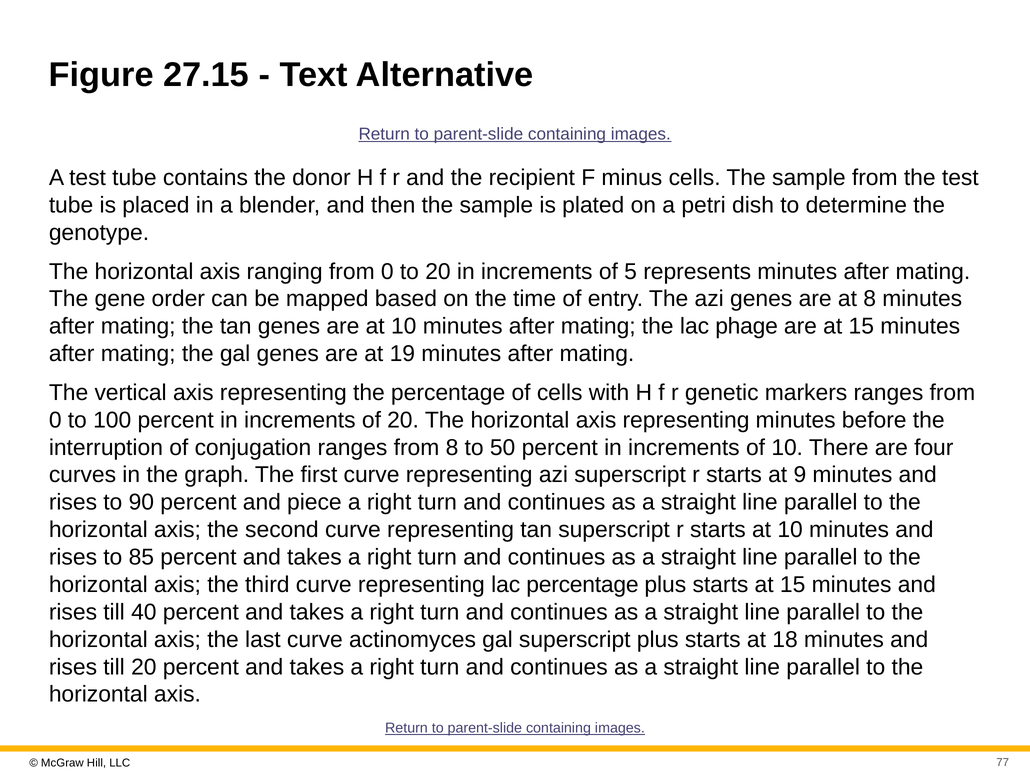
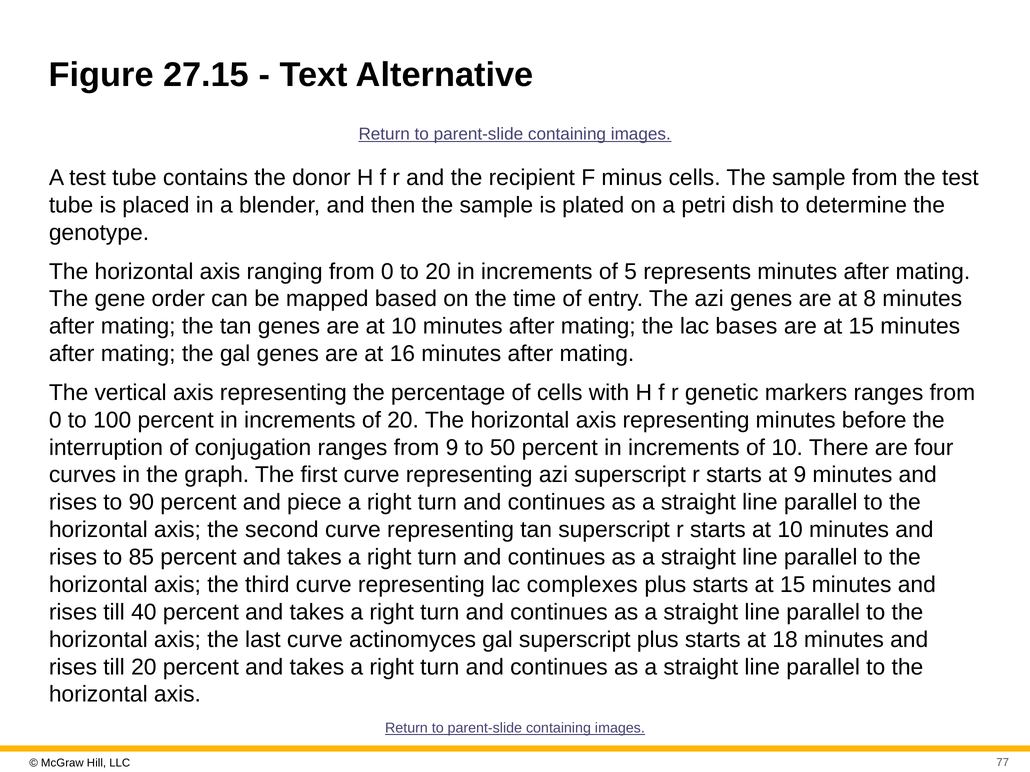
phage: phage -> bases
19: 19 -> 16
from 8: 8 -> 9
lac percentage: percentage -> complexes
